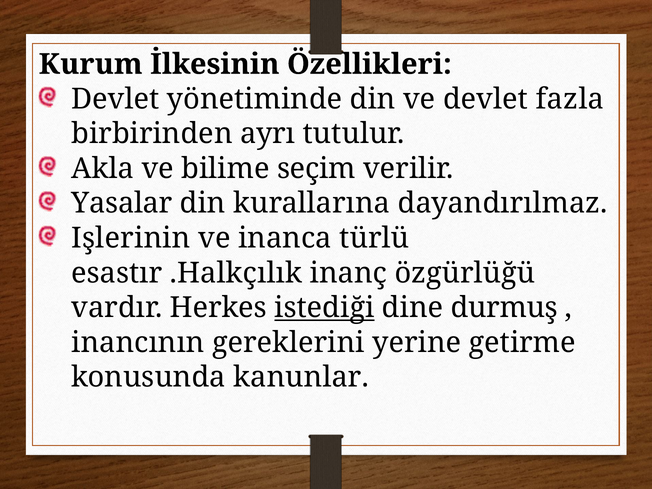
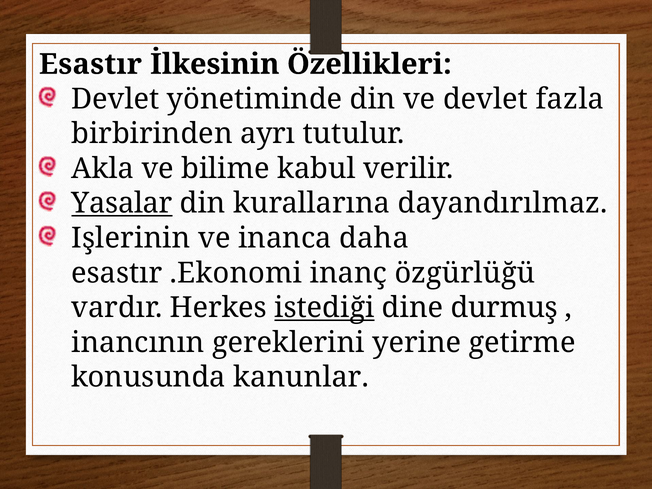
Kurum at (91, 64): Kurum -> Esastır
seçim: seçim -> kabul
Yasalar underline: none -> present
türlü: türlü -> daha
.Halkçılık: .Halkçılık -> .Ekonomi
